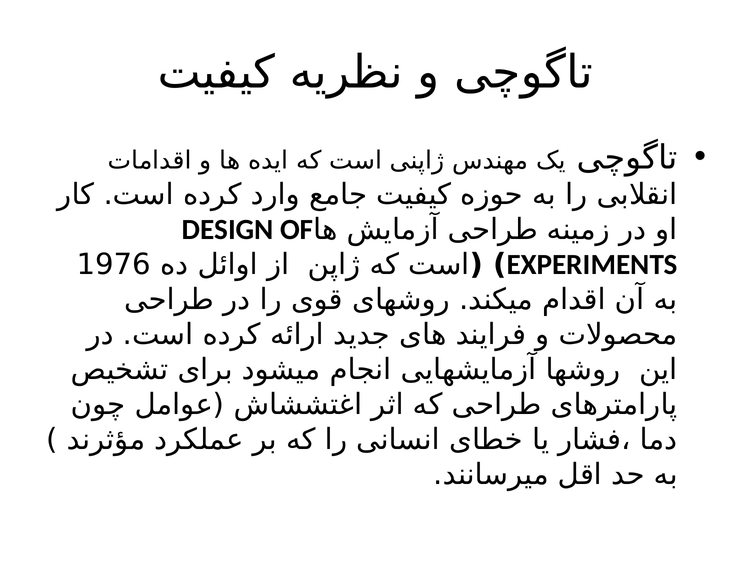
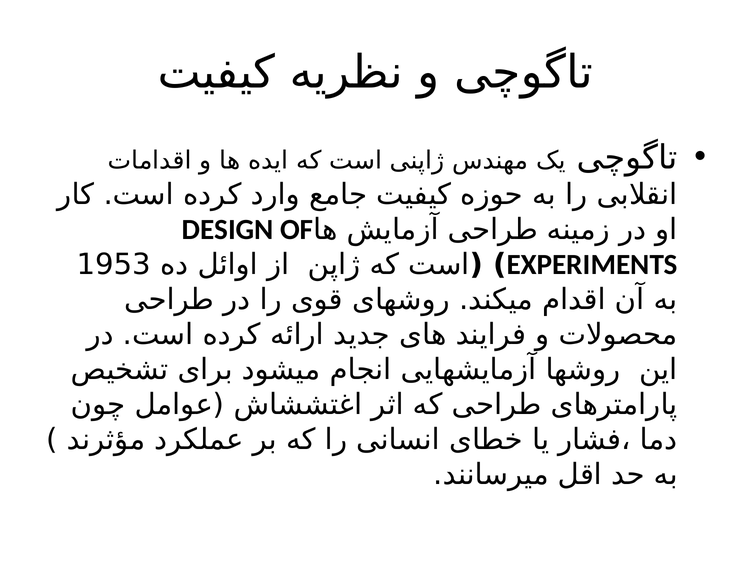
1976: 1976 -> 1953
